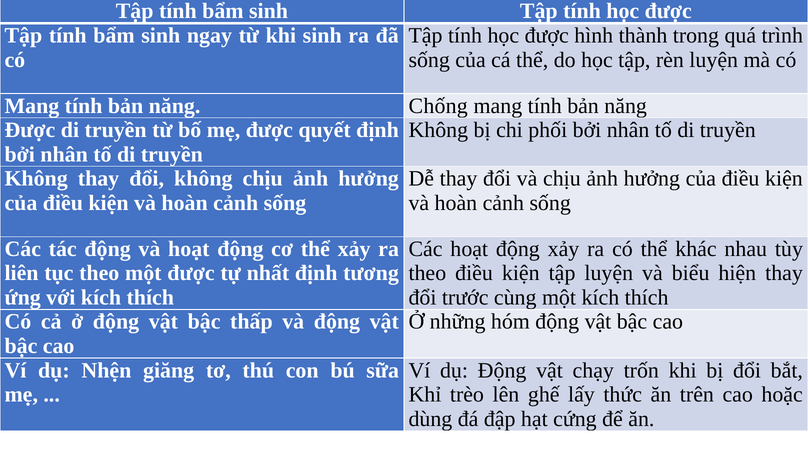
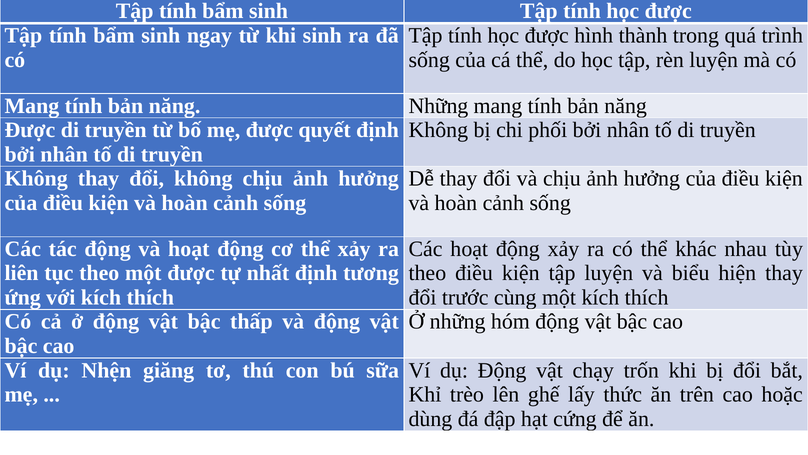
năng Chống: Chống -> Những
